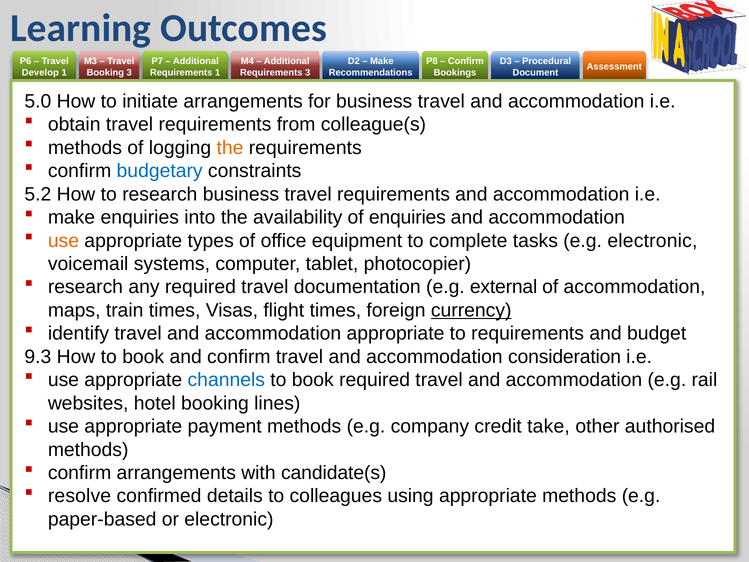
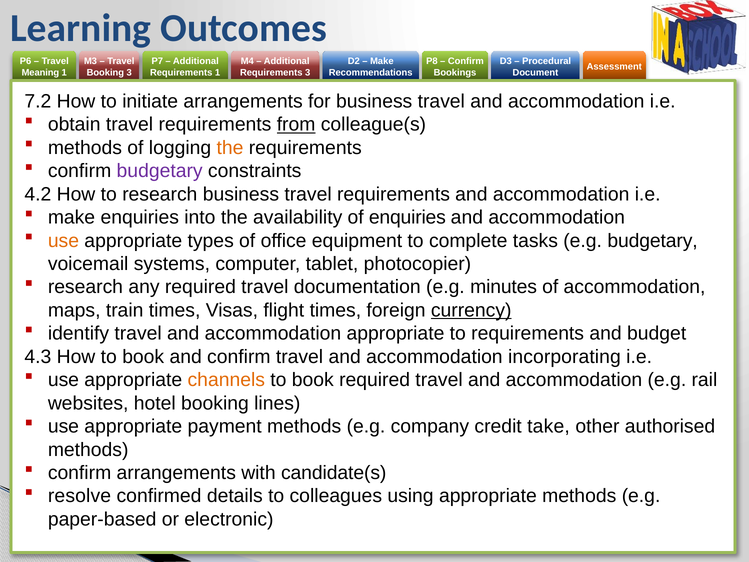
Develop: Develop -> Meaning
5.0: 5.0 -> 7.2
from underline: none -> present
budgetary at (160, 171) colour: blue -> purple
5.2: 5.2 -> 4.2
e.g electronic: electronic -> budgetary
external: external -> minutes
9.3: 9.3 -> 4.3
consideration: consideration -> incorporating
channels colour: blue -> orange
